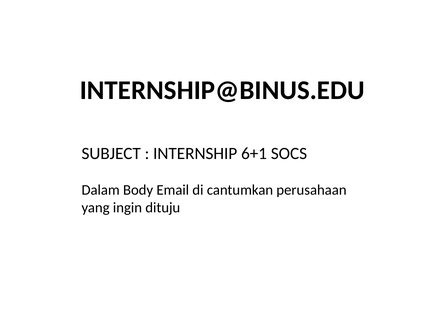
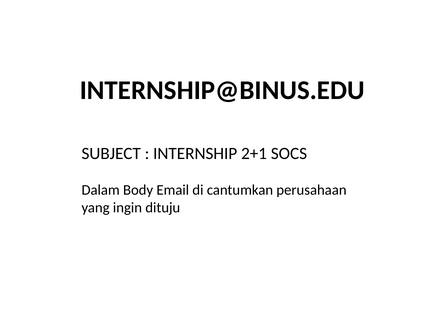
6+1: 6+1 -> 2+1
